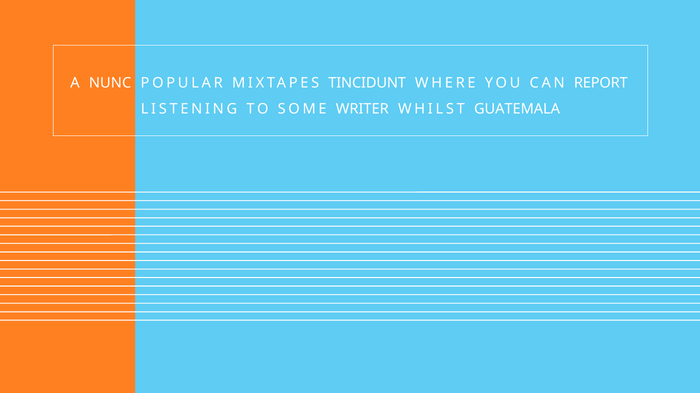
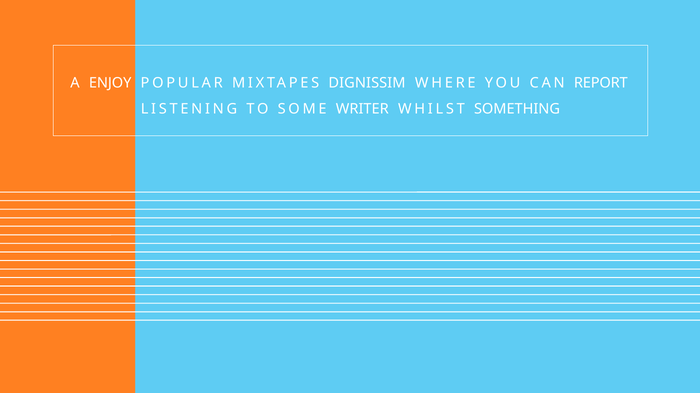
NUNC: NUNC -> ENJOY
TINCIDUNT: TINCIDUNT -> DIGNISSIM
GUATEMALA: GUATEMALA -> SOMETHING
